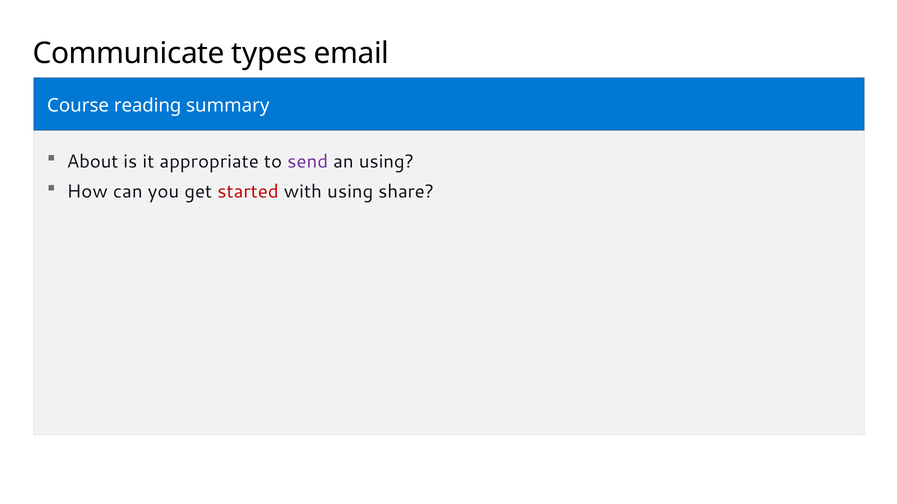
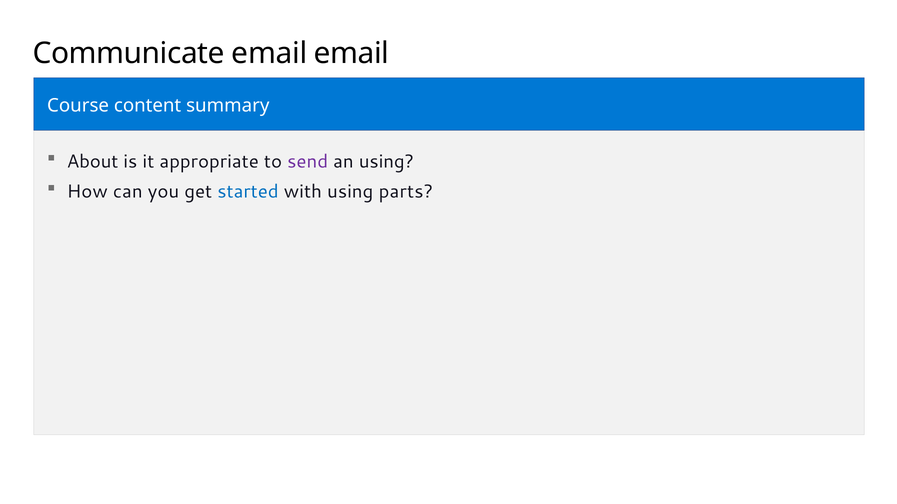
Communicate types: types -> email
reading: reading -> content
started colour: red -> blue
share: share -> parts
